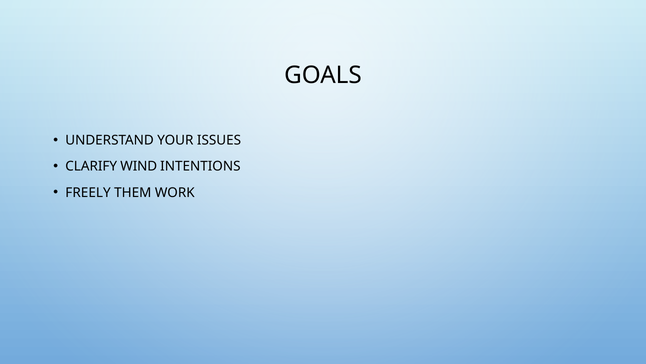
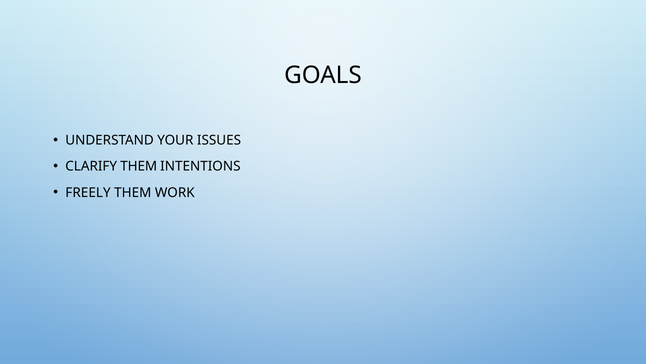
CLARIFY WIND: WIND -> THEM
